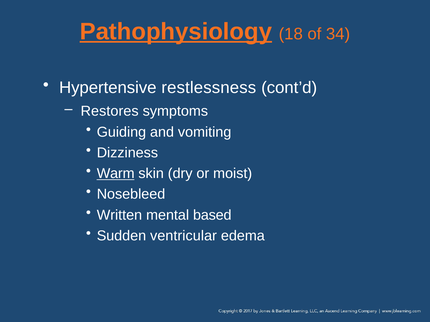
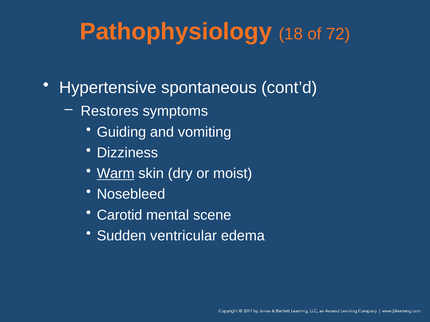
Pathophysiology underline: present -> none
34: 34 -> 72
restlessness: restlessness -> spontaneous
Written: Written -> Carotid
based: based -> scene
